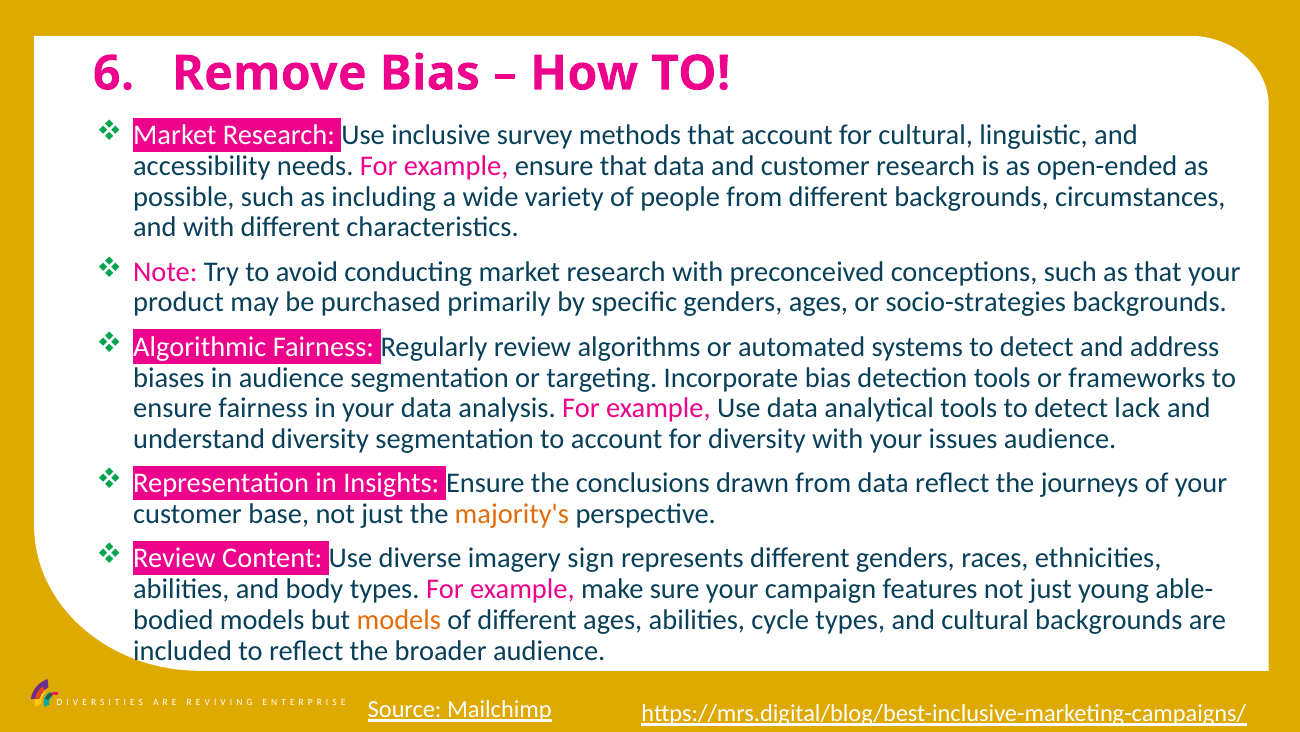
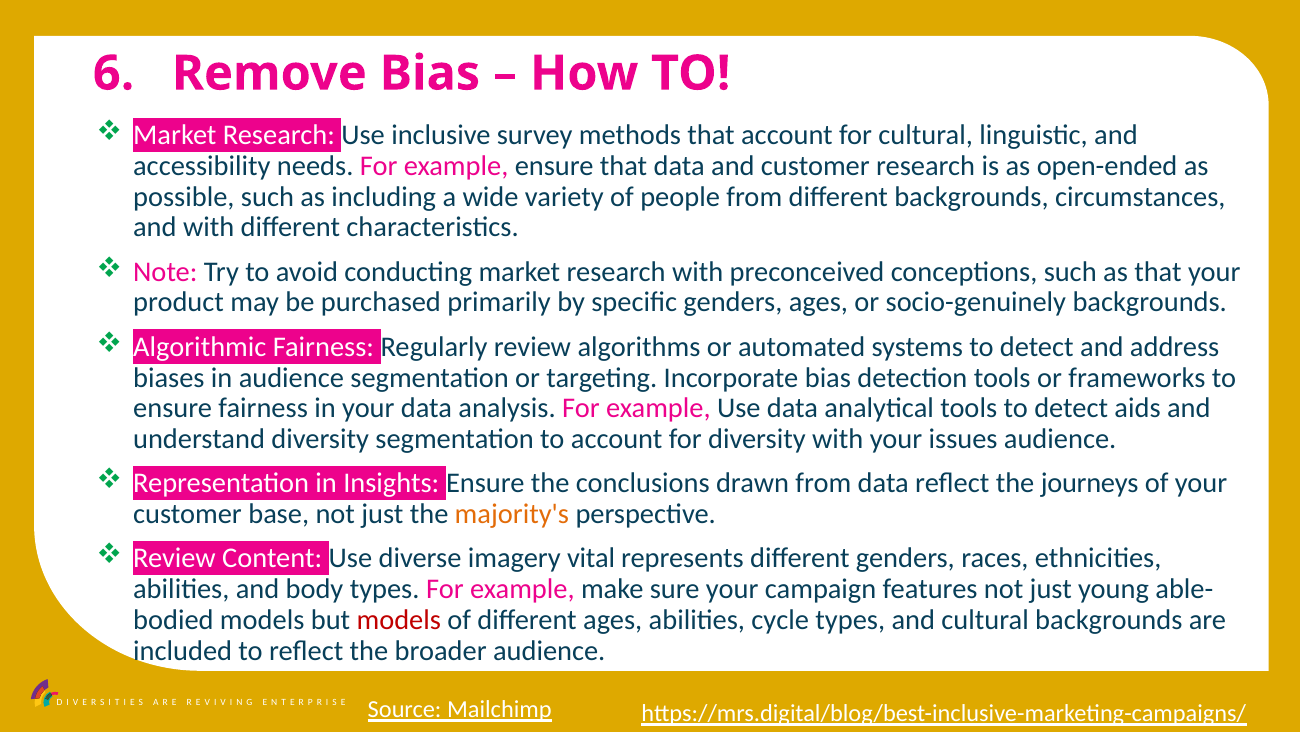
socio-strategies: socio-strategies -> socio-genuinely
lack: lack -> aids
sign: sign -> vital
models at (399, 619) colour: orange -> red
